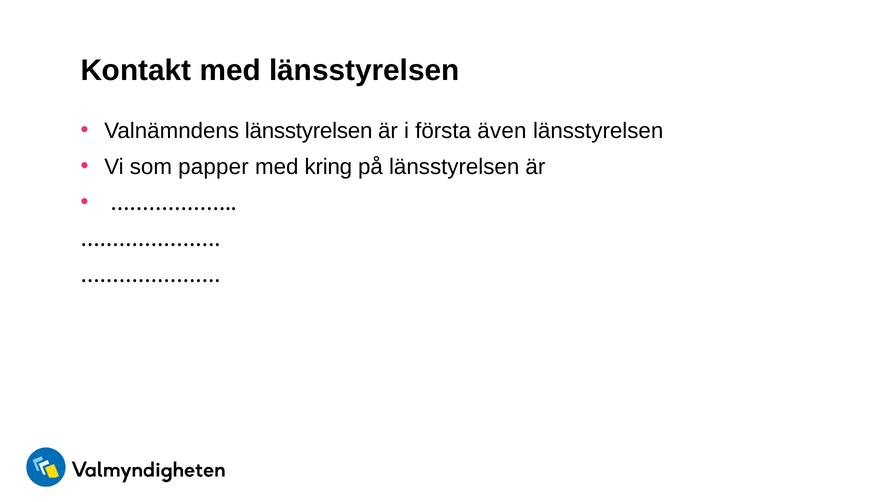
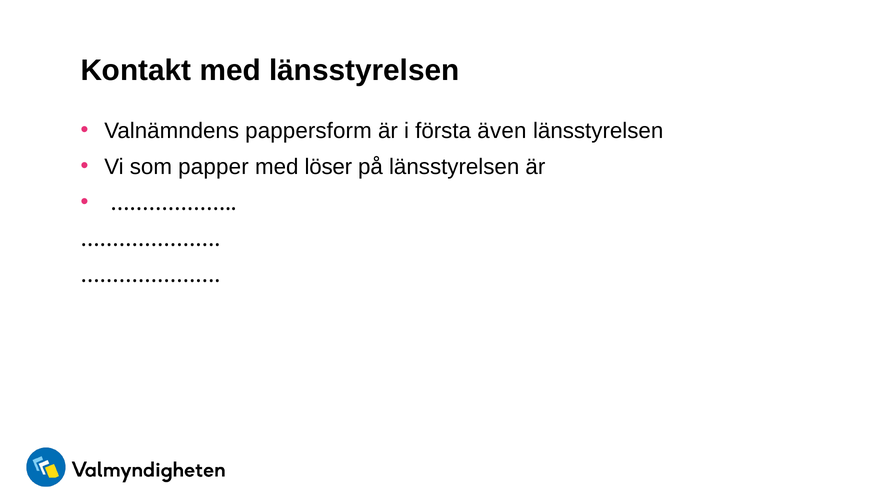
Valnämndens länsstyrelsen: länsstyrelsen -> pappersform
kring: kring -> löser
